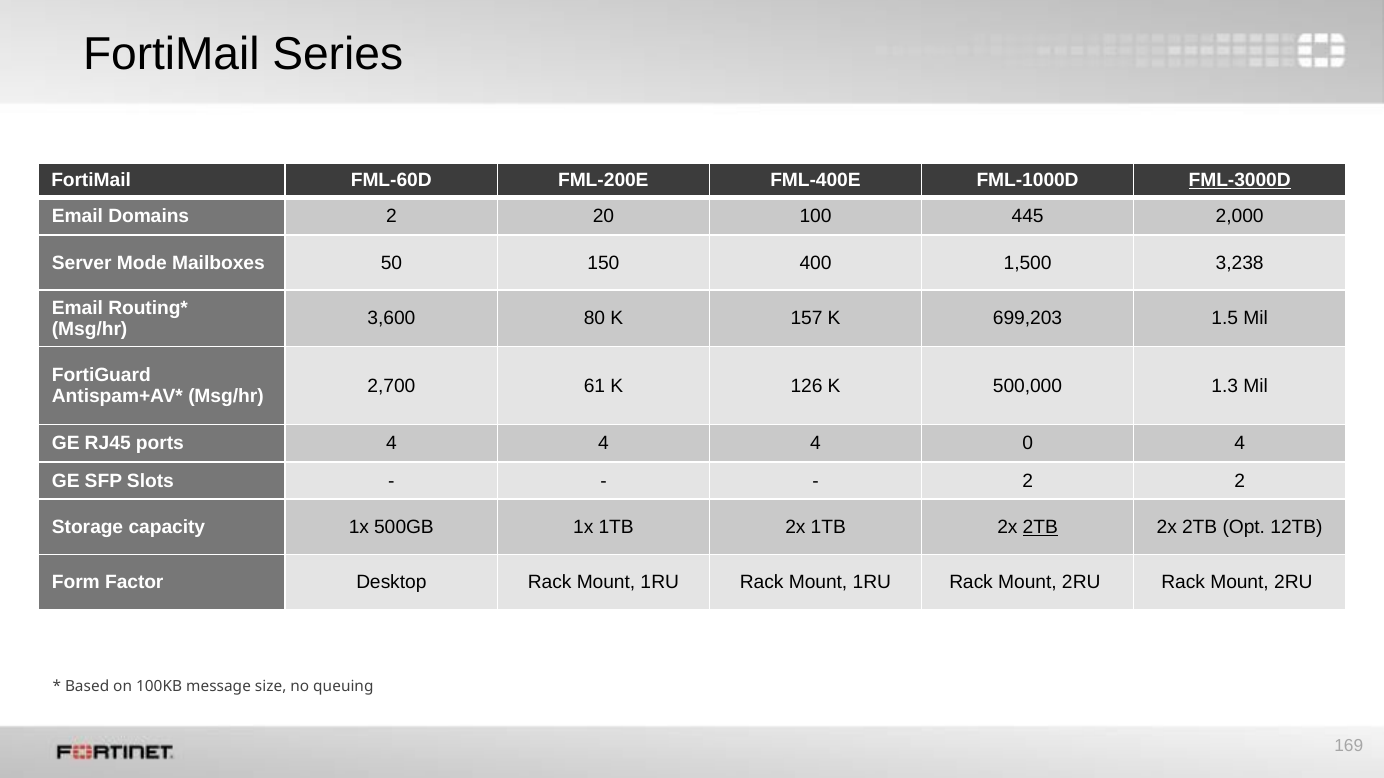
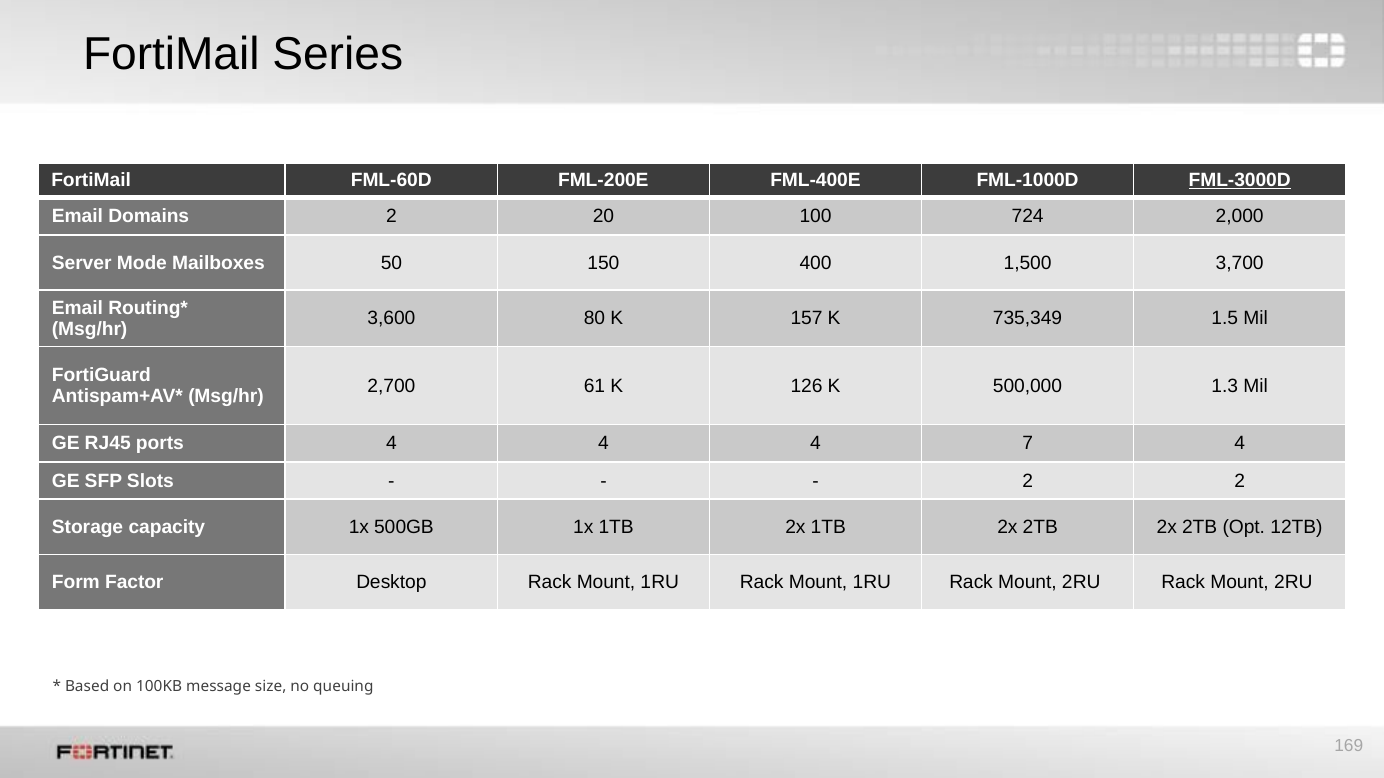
445: 445 -> 724
3,238: 3,238 -> 3,700
699,203: 699,203 -> 735,349
0: 0 -> 7
2TB at (1040, 527) underline: present -> none
